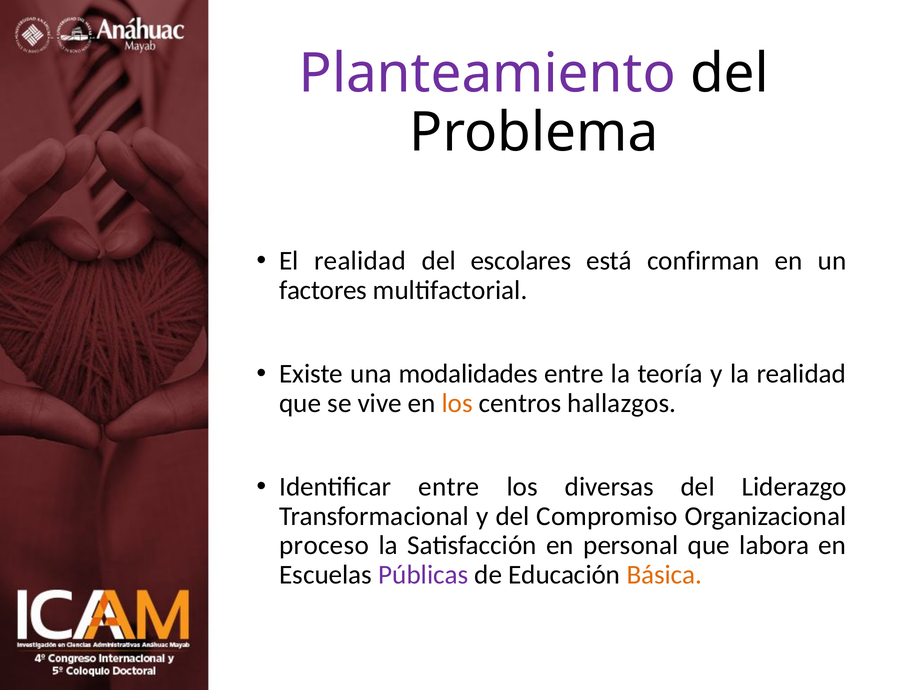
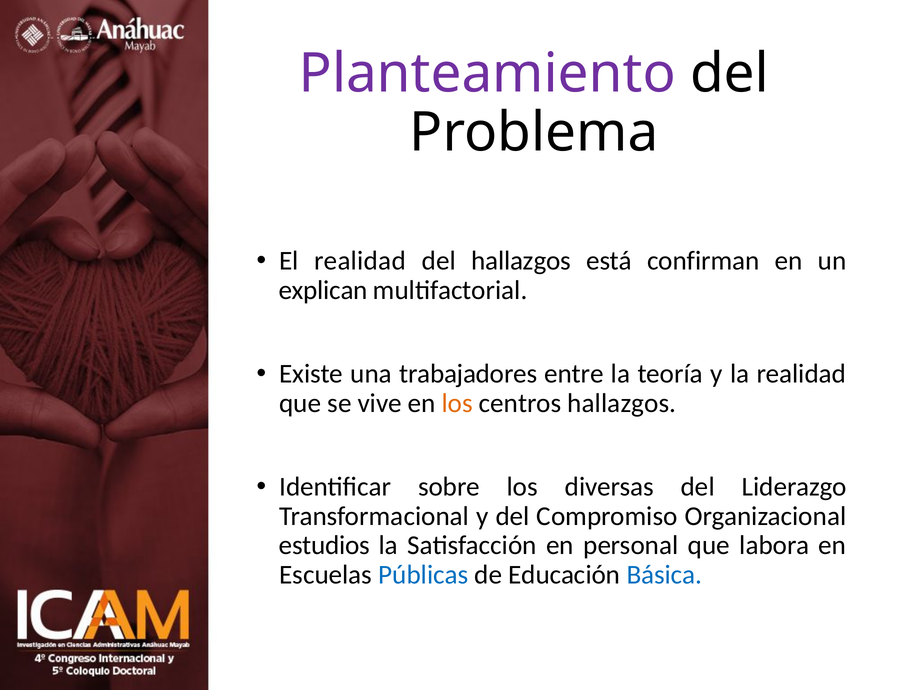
del escolares: escolares -> hallazgos
factores: factores -> explican
modalidades: modalidades -> trabajadores
Identificar entre: entre -> sobre
proceso: proceso -> estudios
Públicas colour: purple -> blue
Básica colour: orange -> blue
